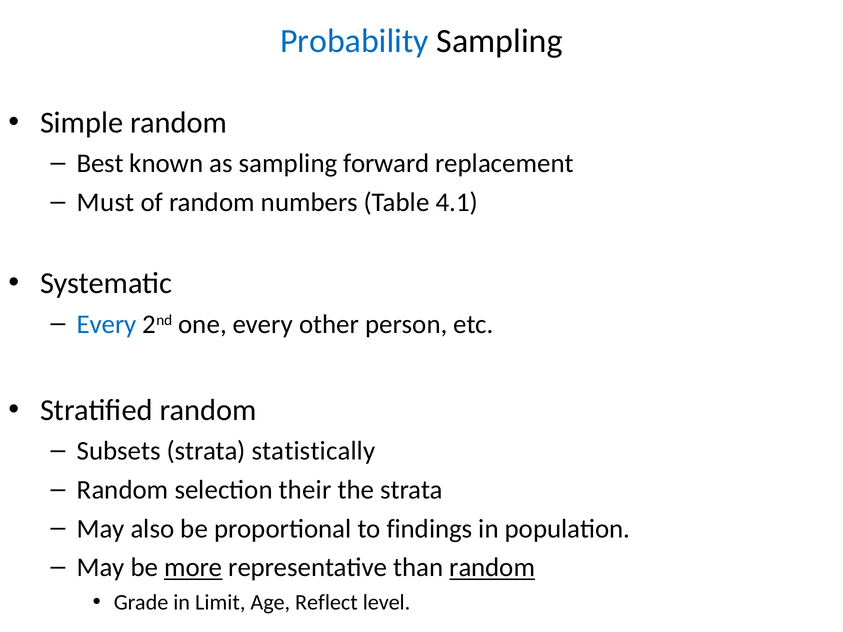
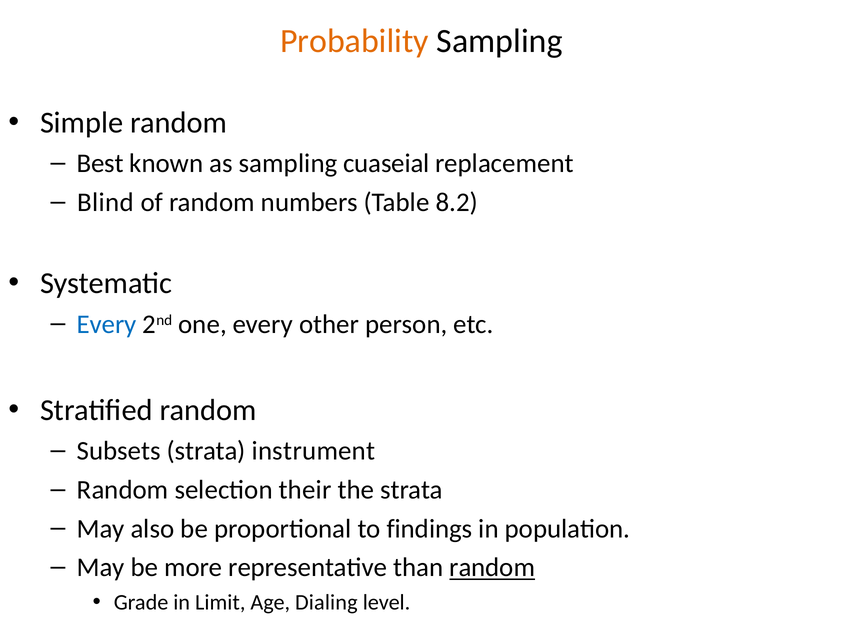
Probability colour: blue -> orange
forward: forward -> cuaseial
Must: Must -> Blind
4.1: 4.1 -> 8.2
statistically: statistically -> instrument
more underline: present -> none
Reflect: Reflect -> Dialing
